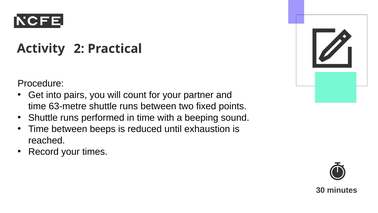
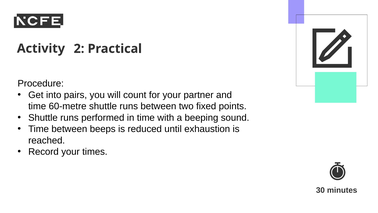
63-metre: 63-metre -> 60-metre
